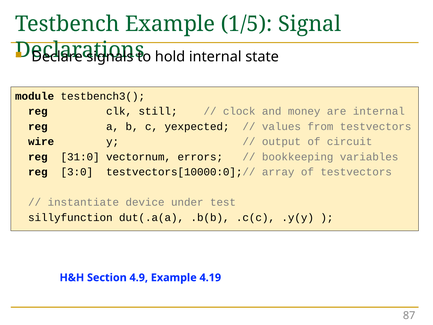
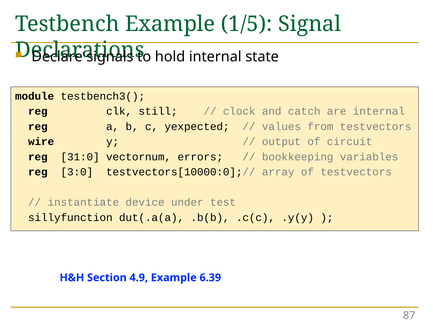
money: money -> catch
4.19: 4.19 -> 6.39
